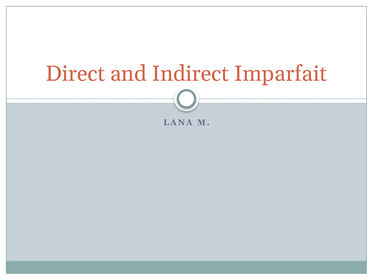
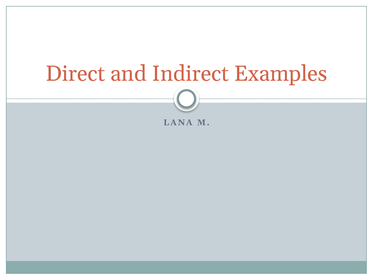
Imparfait: Imparfait -> Examples
